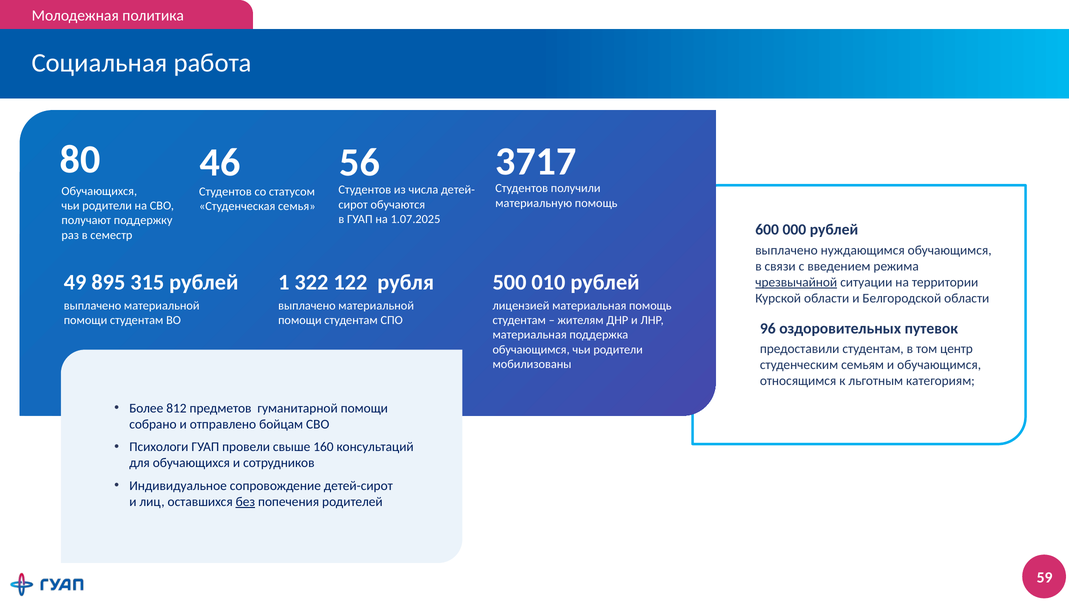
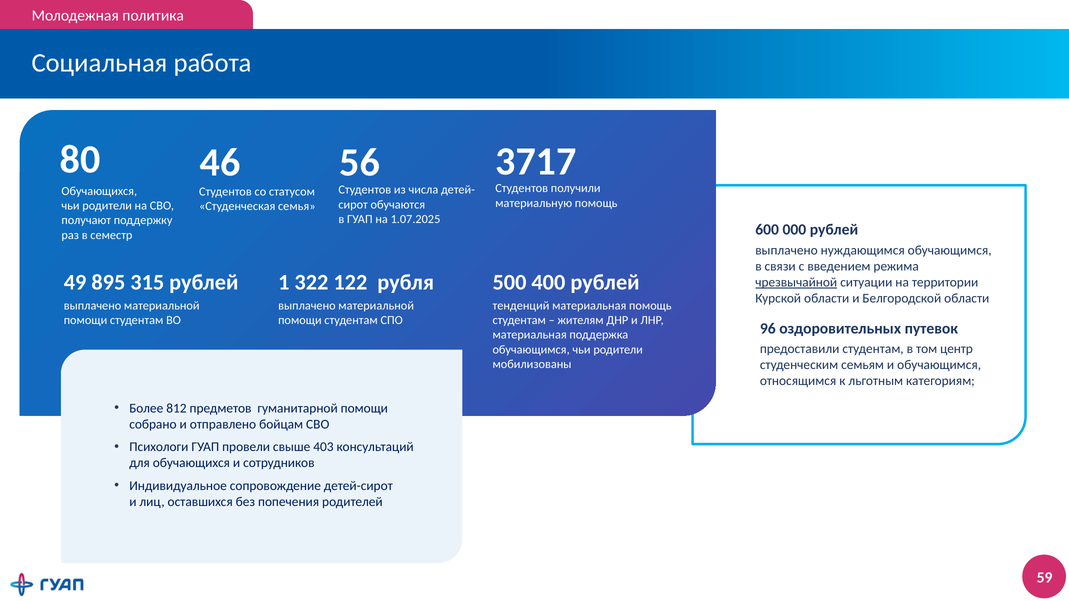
010: 010 -> 400
лицензией: лицензией -> тенденций
160: 160 -> 403
без underline: present -> none
